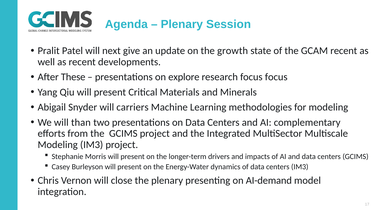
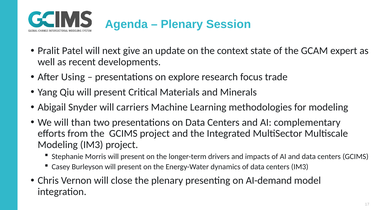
growth: growth -> context
GCAM recent: recent -> expert
These: These -> Using
focus focus: focus -> trade
